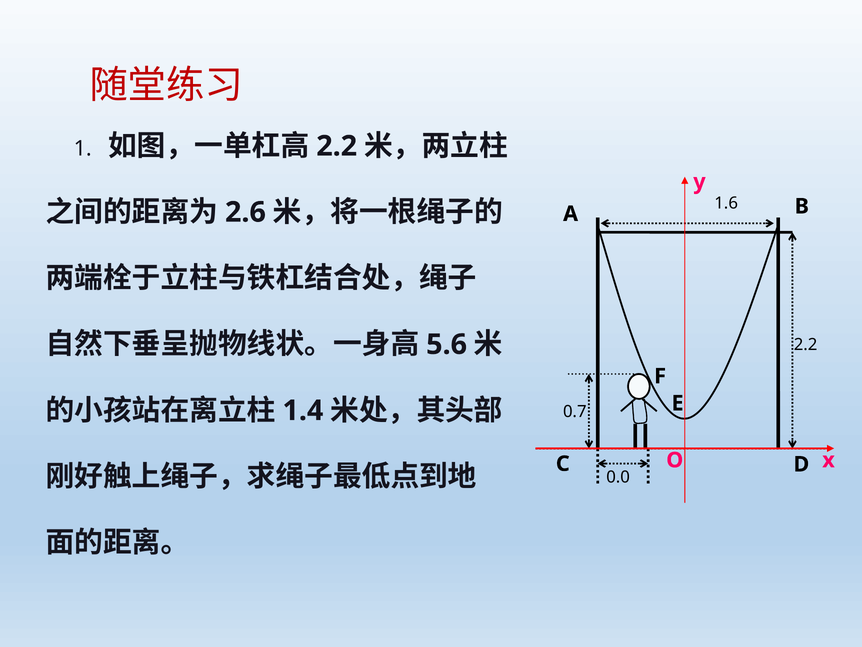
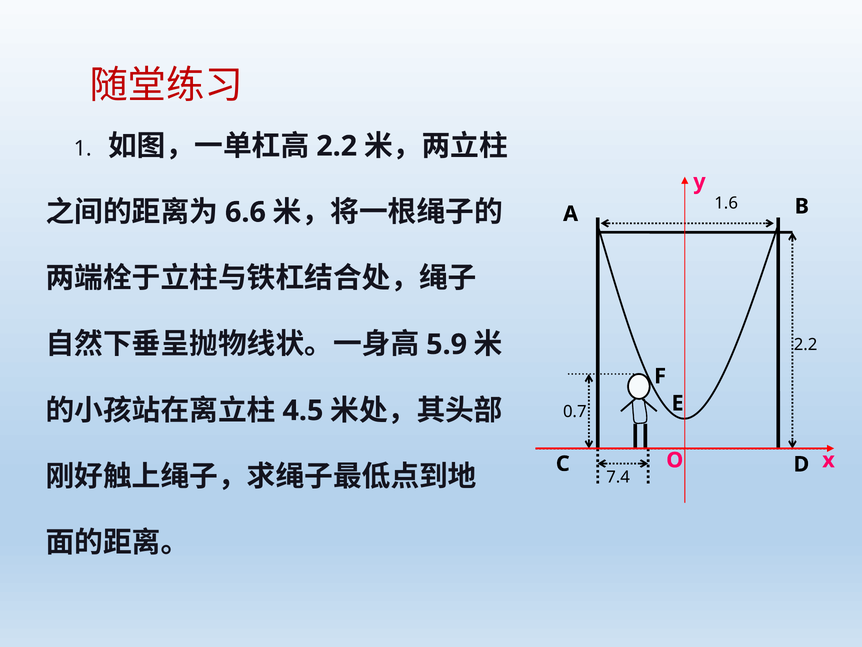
2.6: 2.6 -> 6.6
5.6: 5.6 -> 5.9
1.4: 1.4 -> 4.5
0.0: 0.0 -> 7.4
